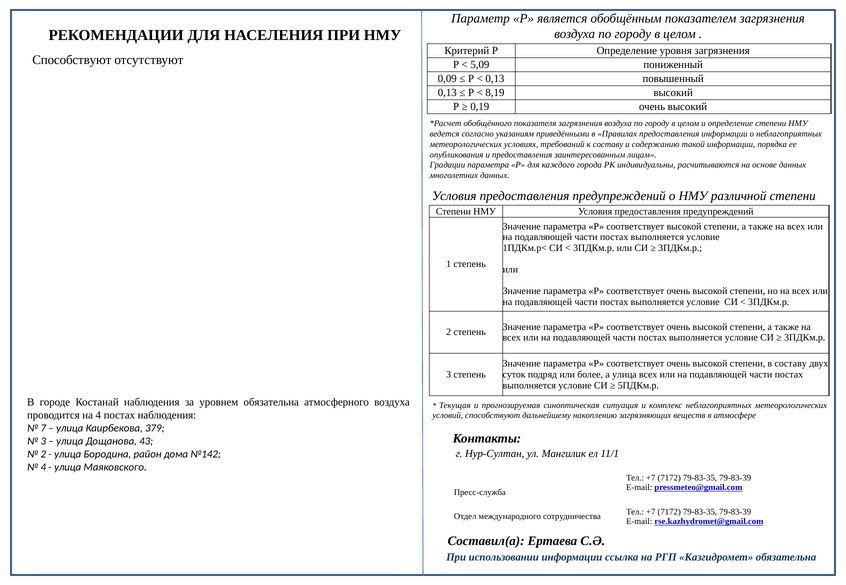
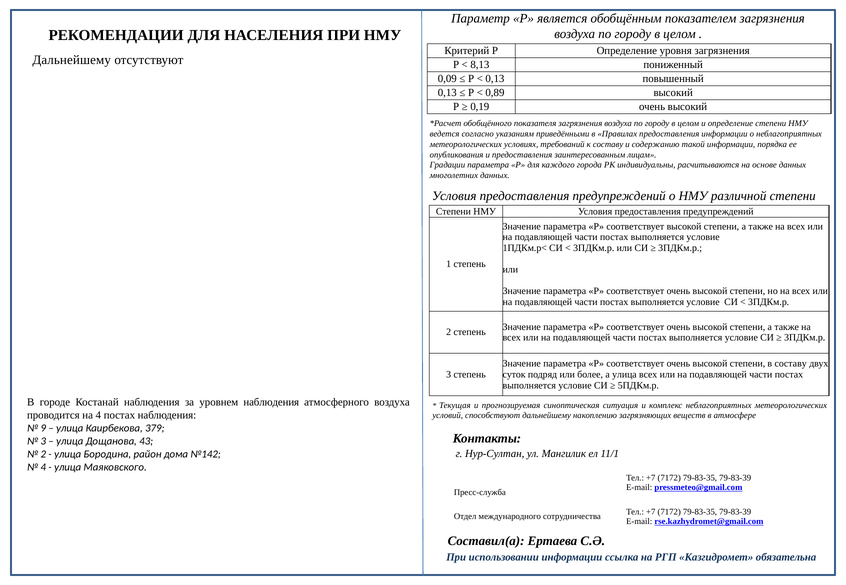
Способствуют at (72, 60): Способствуют -> Дальнейшему
5,09: 5,09 -> 8,13
8,19: 8,19 -> 0,89
уровнем обязательна: обязательна -> наблюдения
7: 7 -> 9
